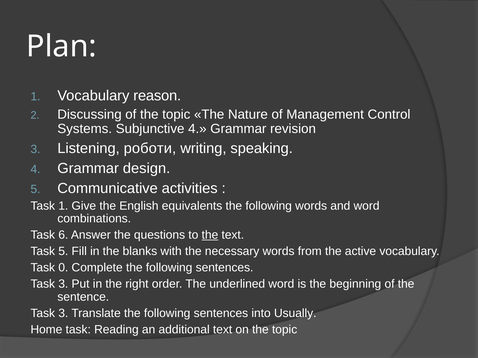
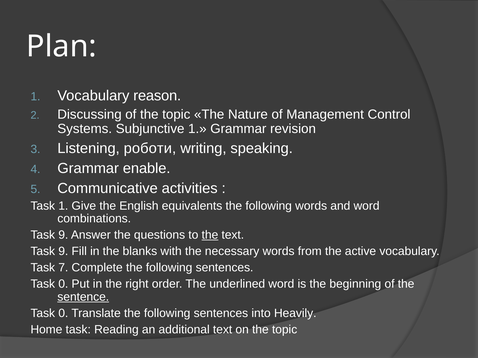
Subjunctive 4: 4 -> 1
design: design -> enable
6 at (63, 235): 6 -> 9
5 at (63, 252): 5 -> 9
0: 0 -> 7
3 at (63, 284): 3 -> 0
sentence underline: none -> present
3 at (63, 314): 3 -> 0
Usually: Usually -> Heavily
